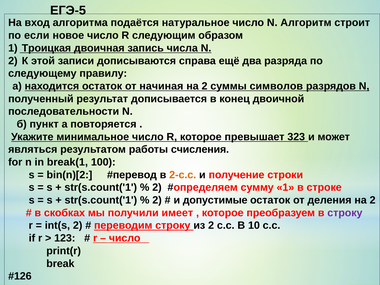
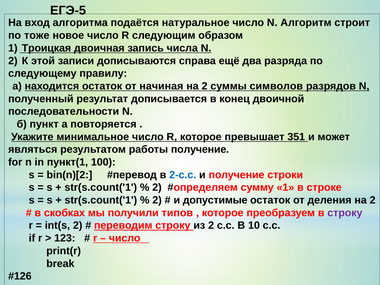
если: если -> тоже
323: 323 -> 351
работы счисления: счисления -> получение
break(1: break(1 -> пункт(1
2-с.с colour: orange -> blue
имеет: имеет -> типов
